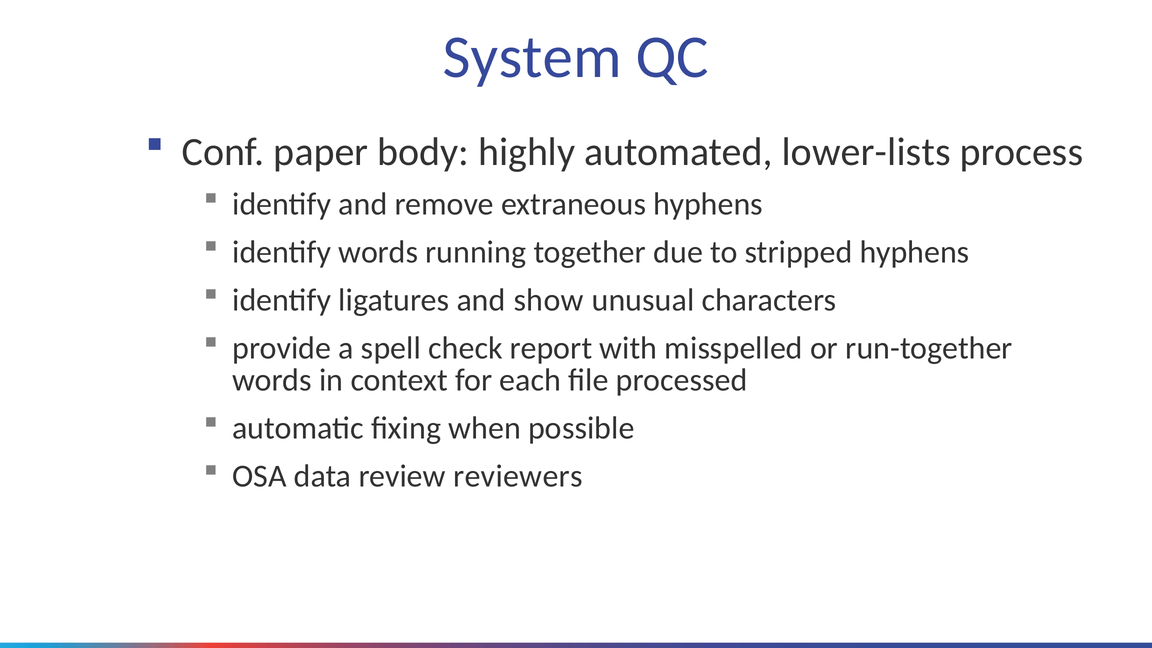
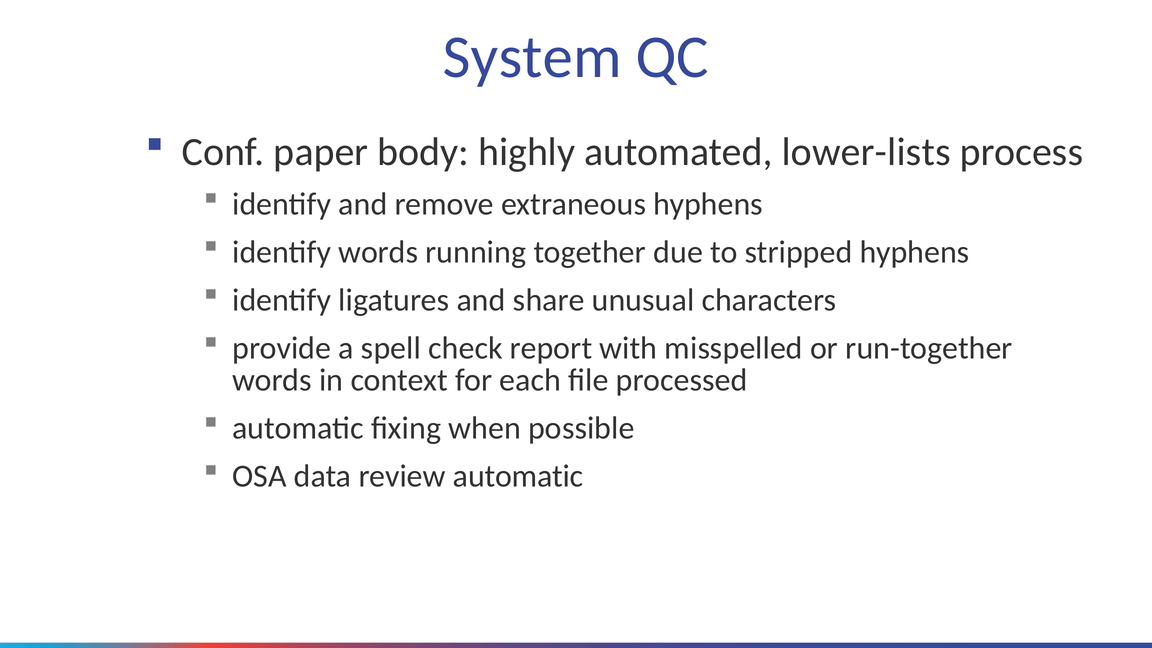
show: show -> share
review reviewers: reviewers -> automatic
